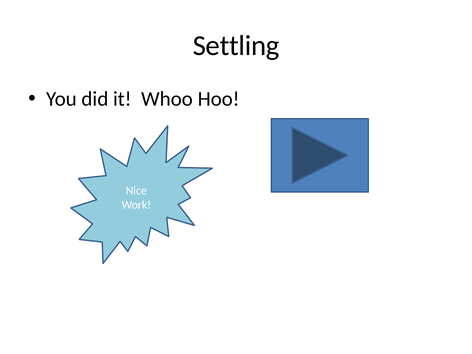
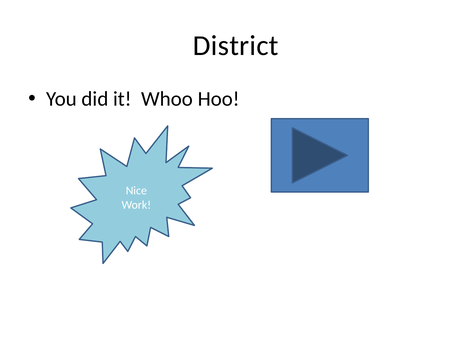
Settling: Settling -> District
